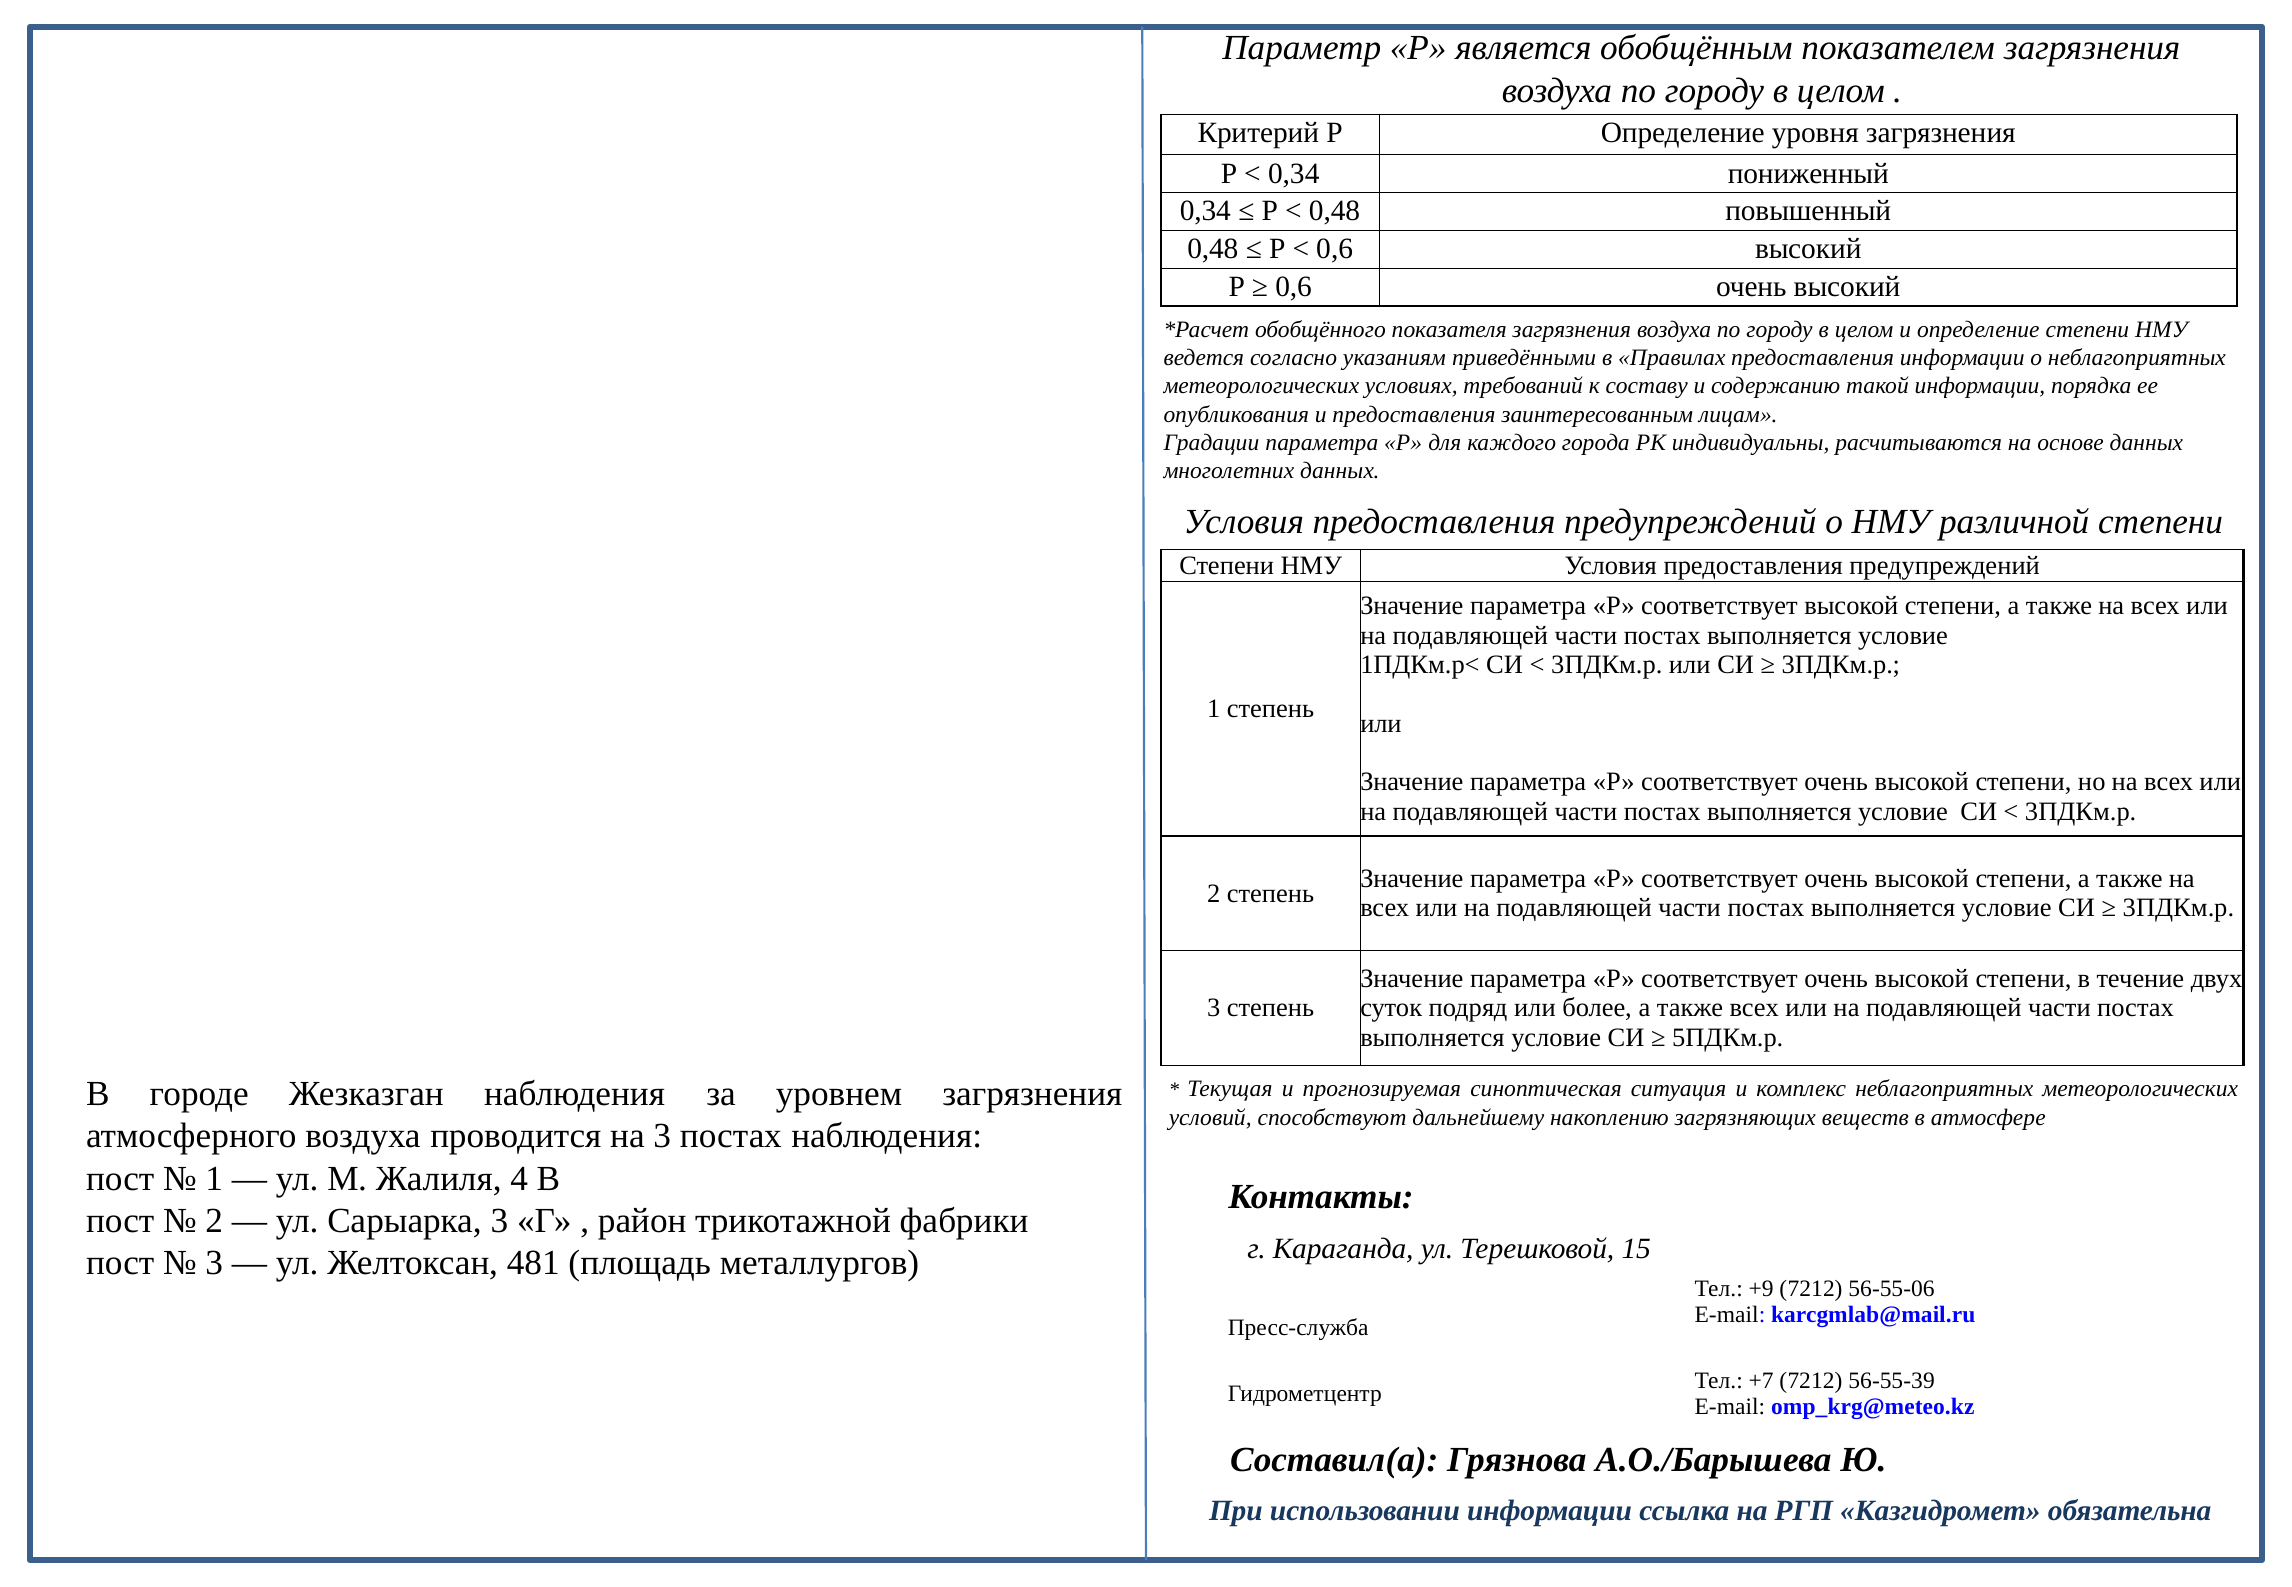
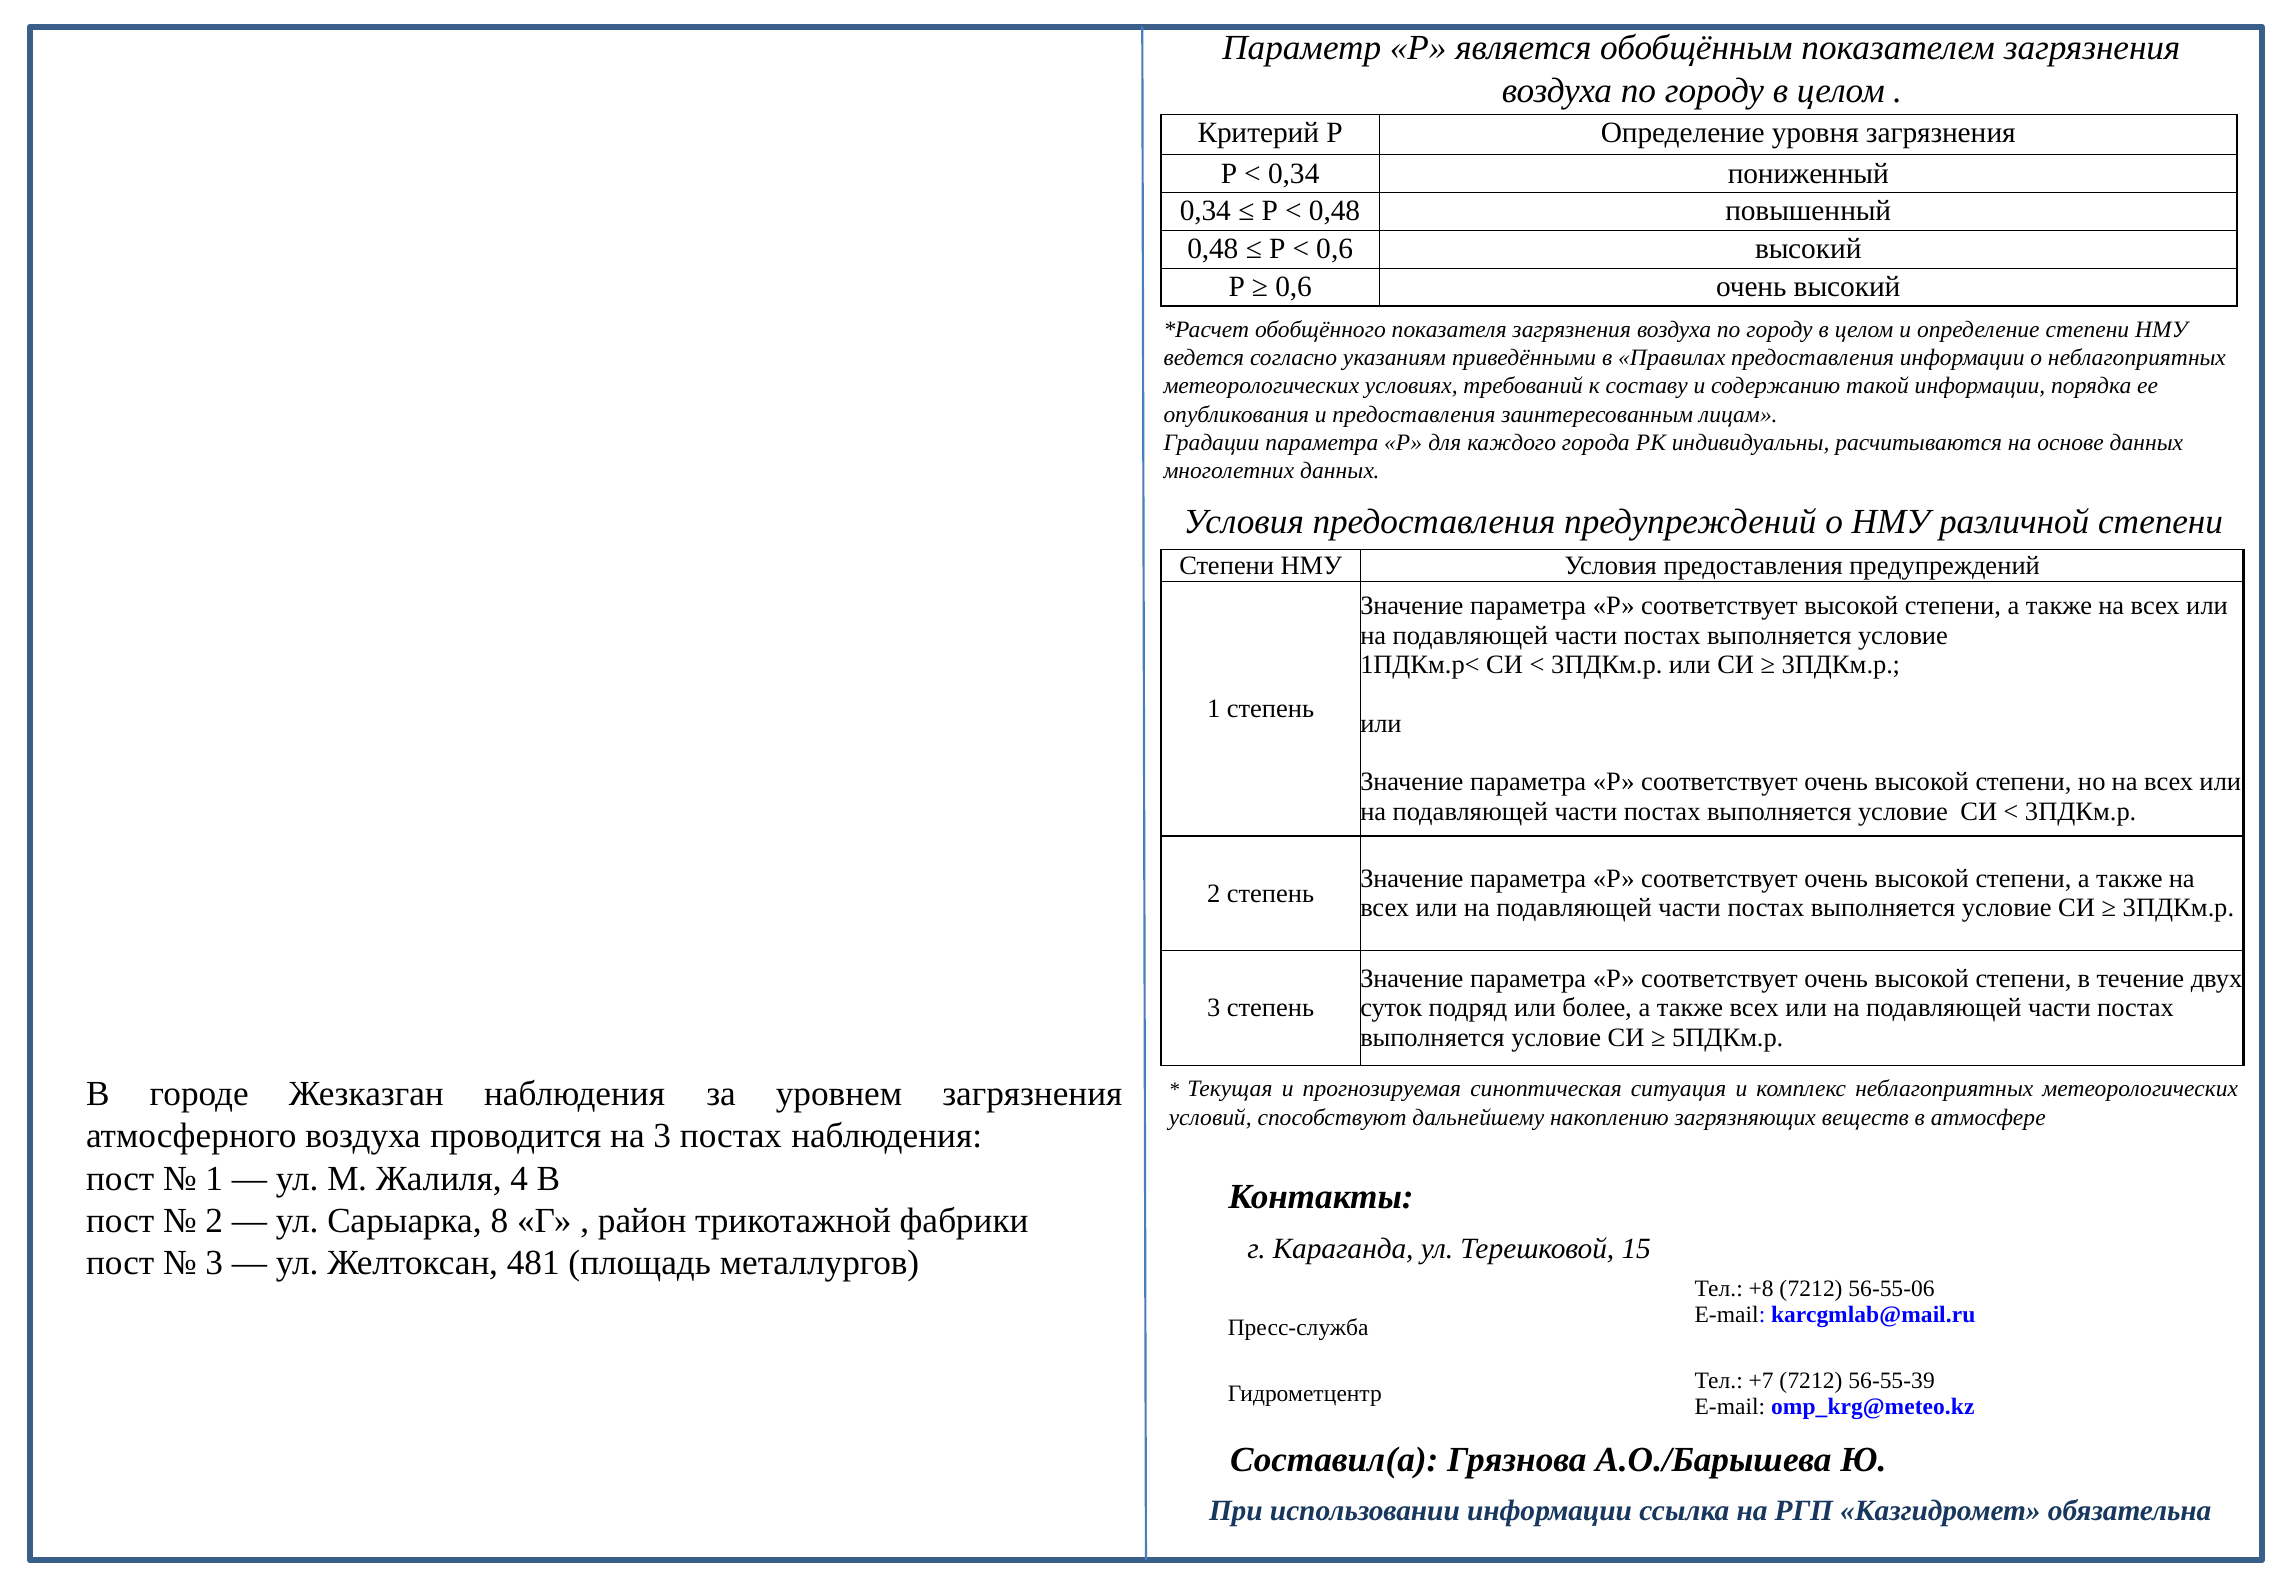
Сарыарка 3: 3 -> 8
+9: +9 -> +8
